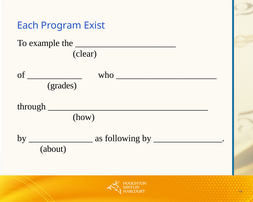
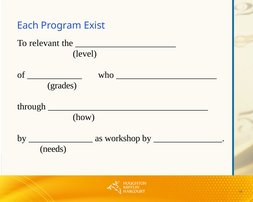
example: example -> relevant
clear: clear -> level
following: following -> workshop
about: about -> needs
